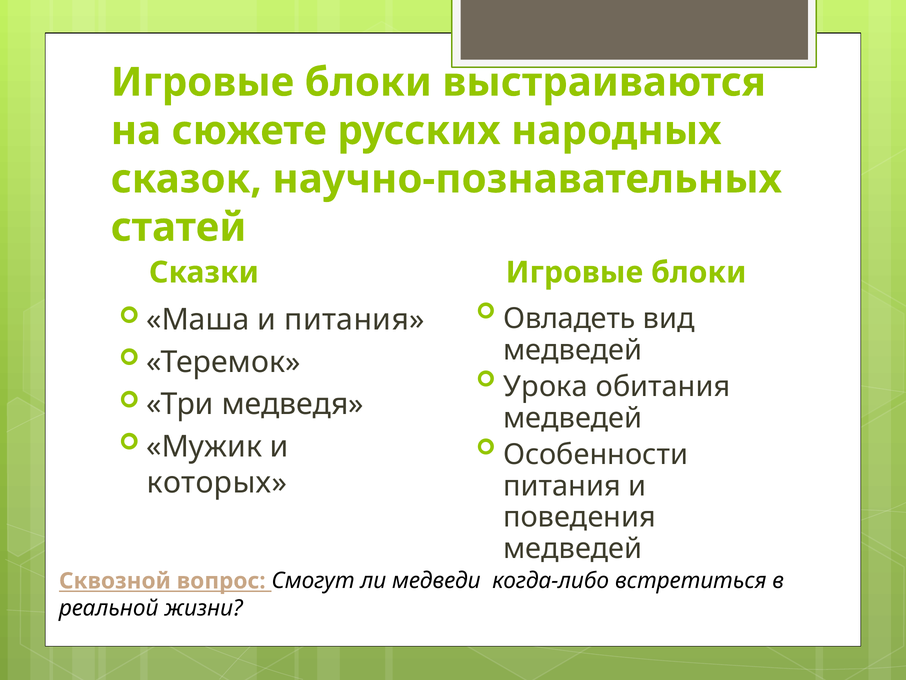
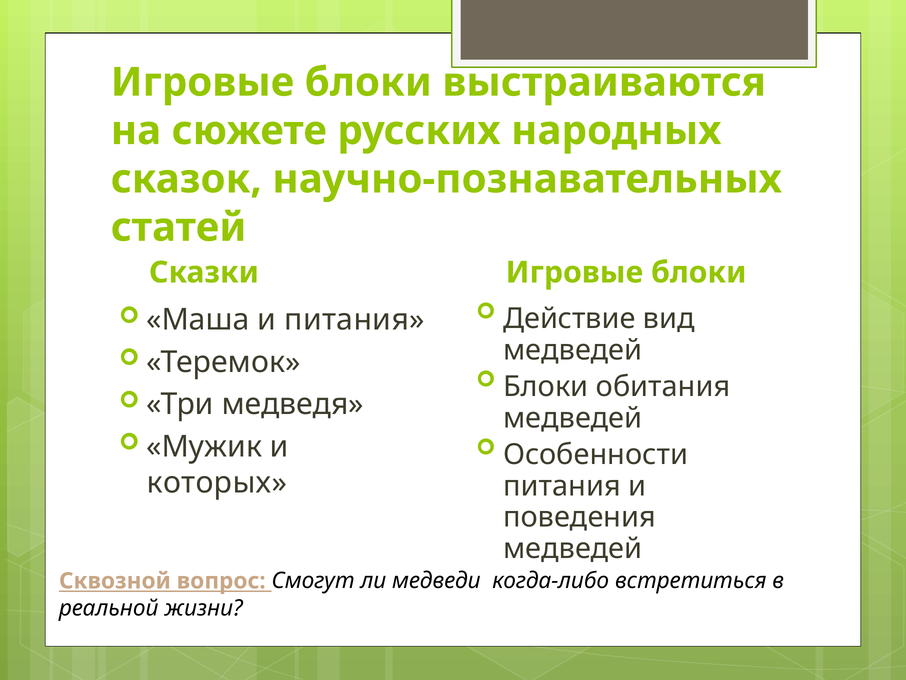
Овладеть: Овладеть -> Действие
Урока at (546, 387): Урока -> Блоки
